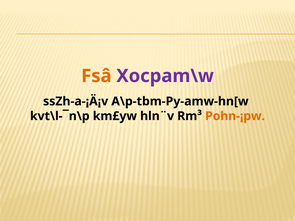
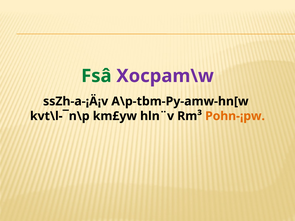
Fsâ colour: orange -> green
